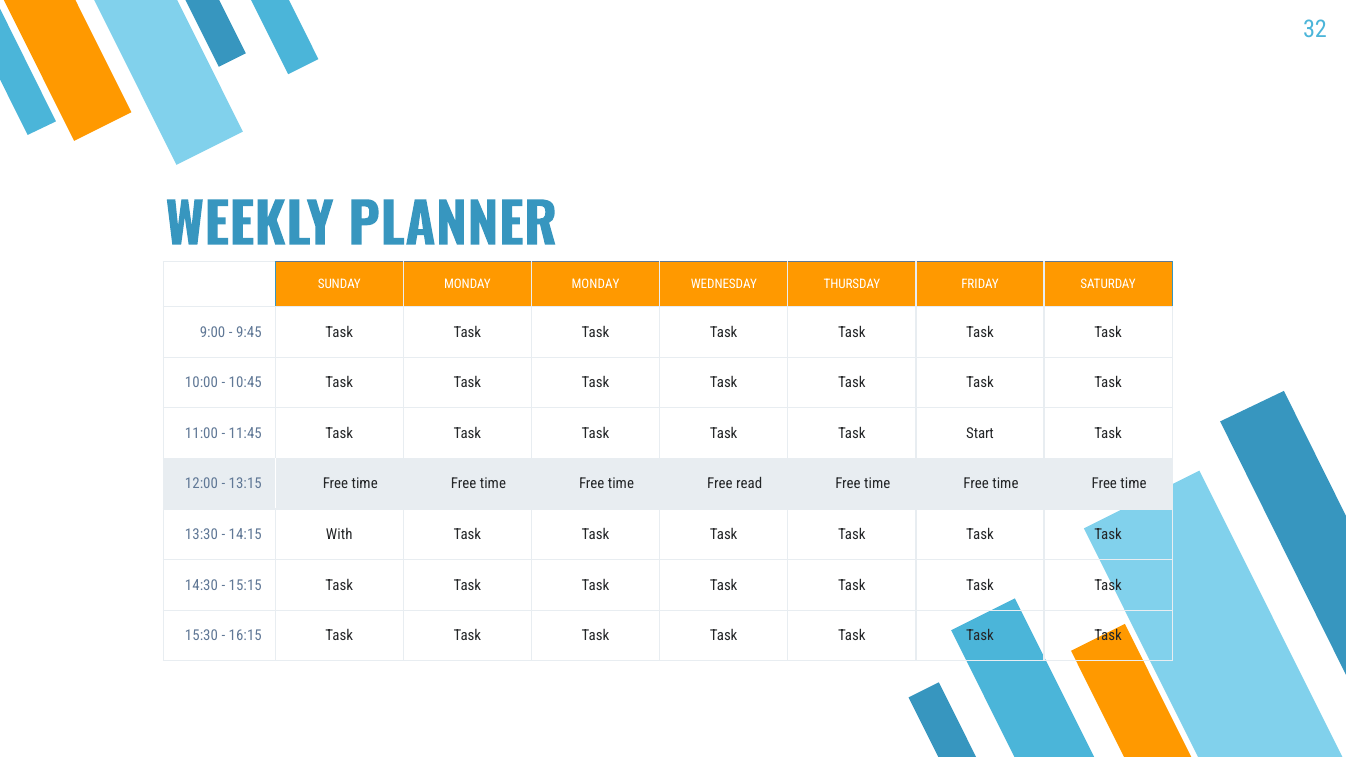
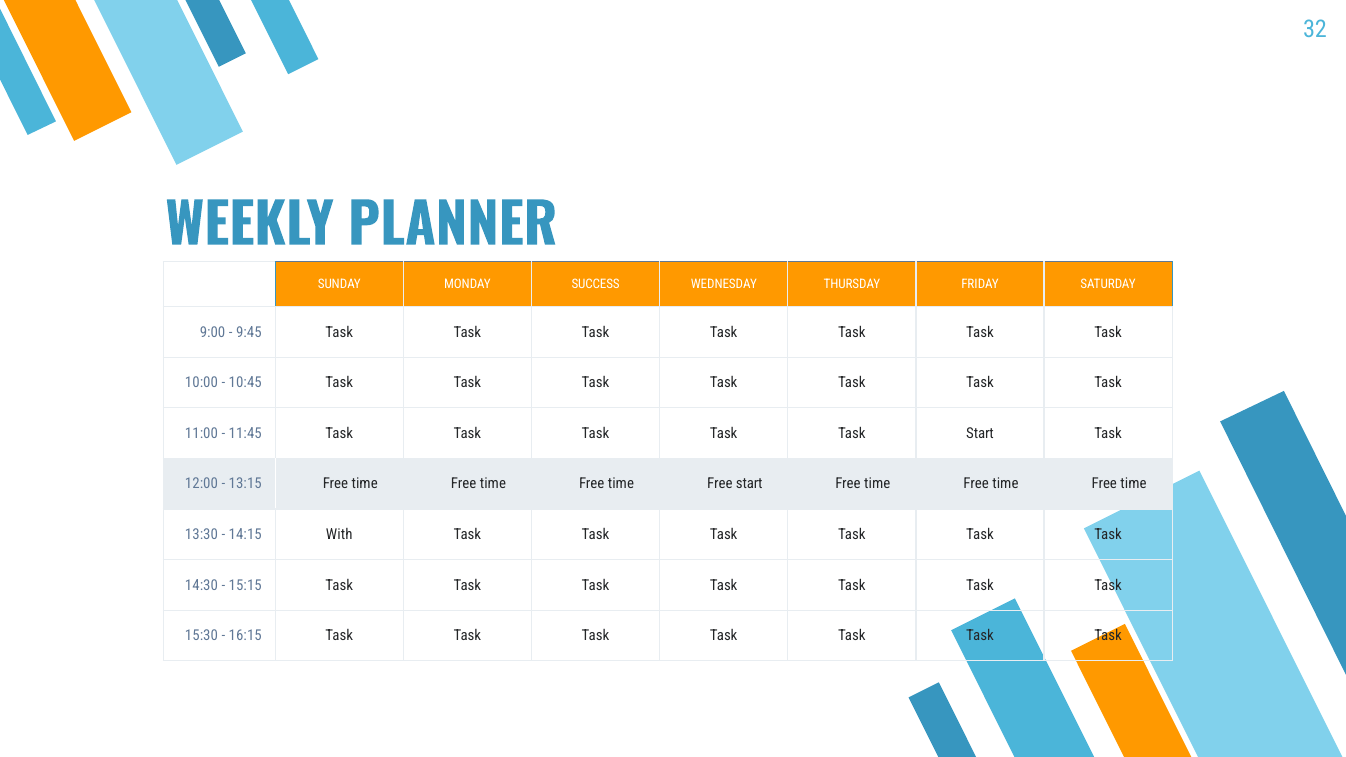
MONDAY MONDAY: MONDAY -> SUCCESS
read at (749, 484): read -> start
